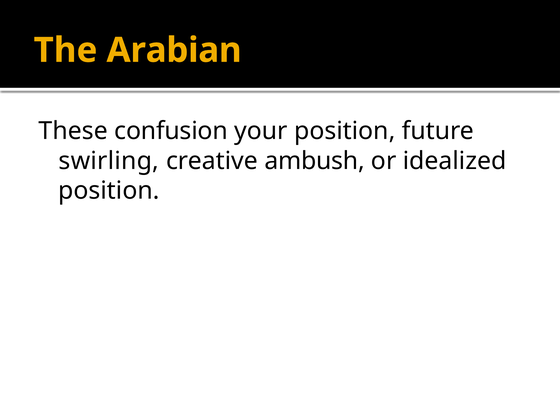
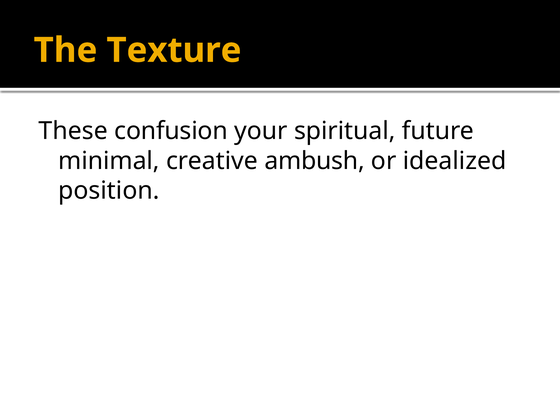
Arabian: Arabian -> Texture
your position: position -> spiritual
swirling: swirling -> minimal
